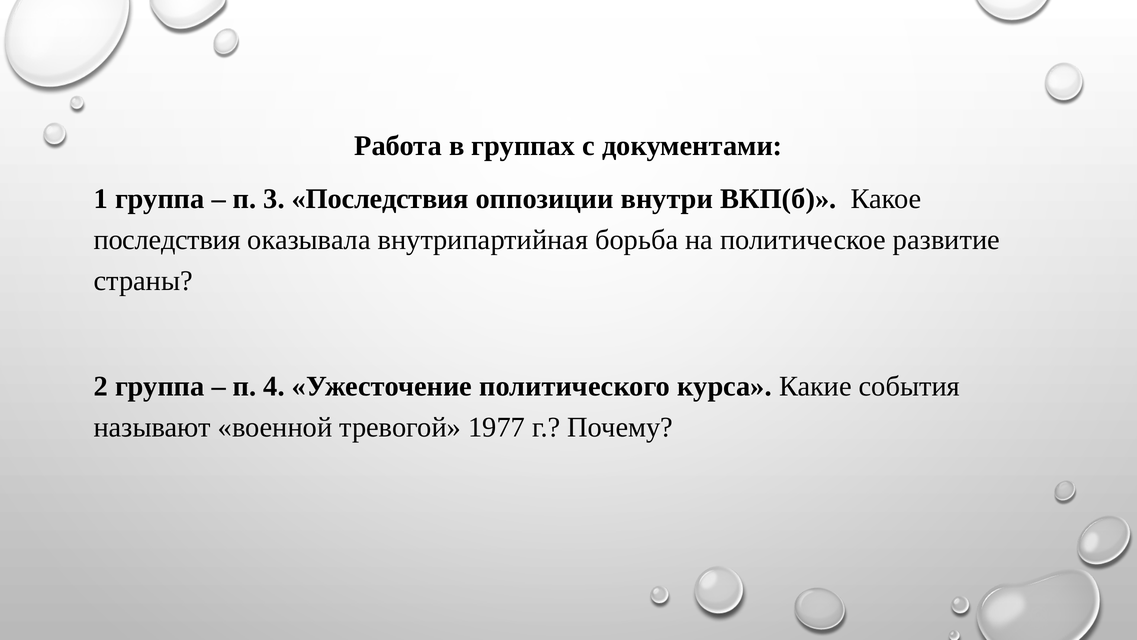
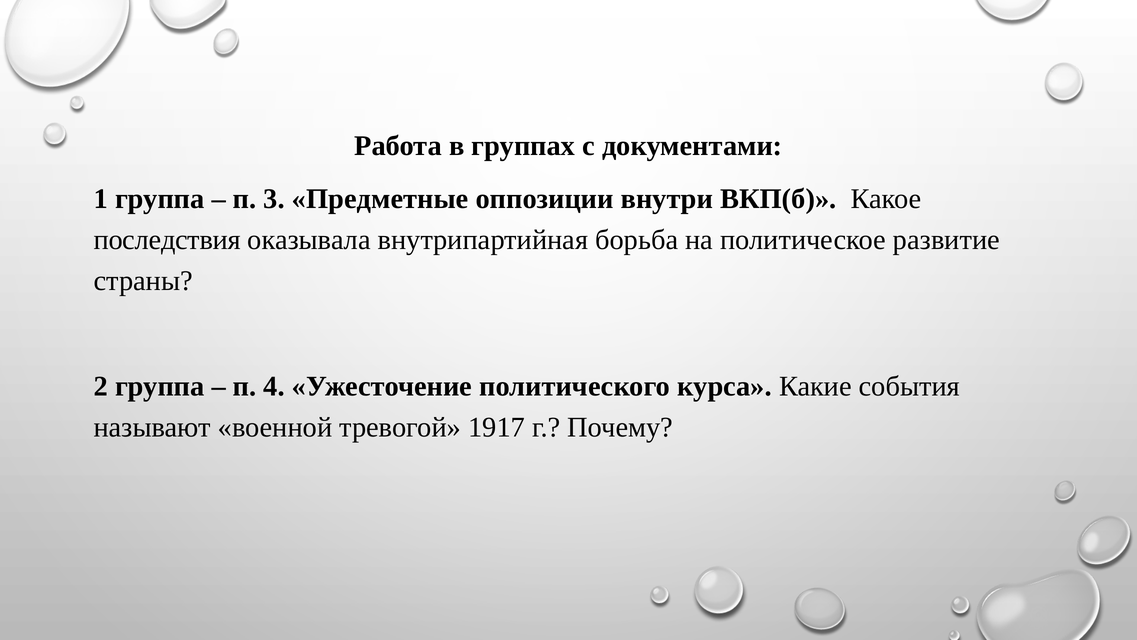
3 Последствия: Последствия -> Предметные
1977: 1977 -> 1917
